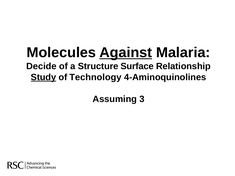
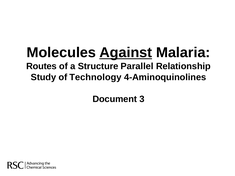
Decide: Decide -> Routes
Surface: Surface -> Parallel
Study underline: present -> none
Assuming: Assuming -> Document
